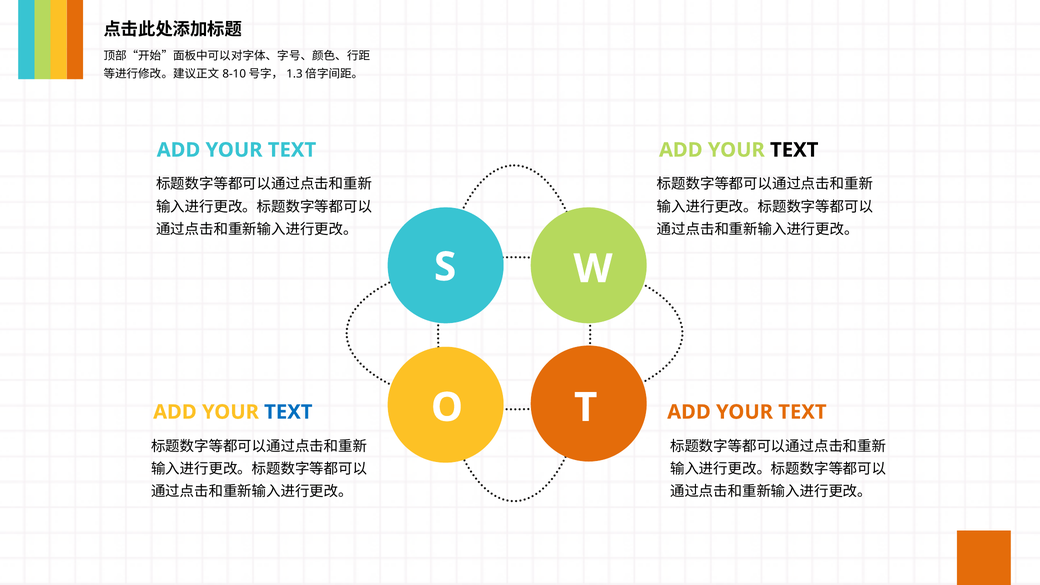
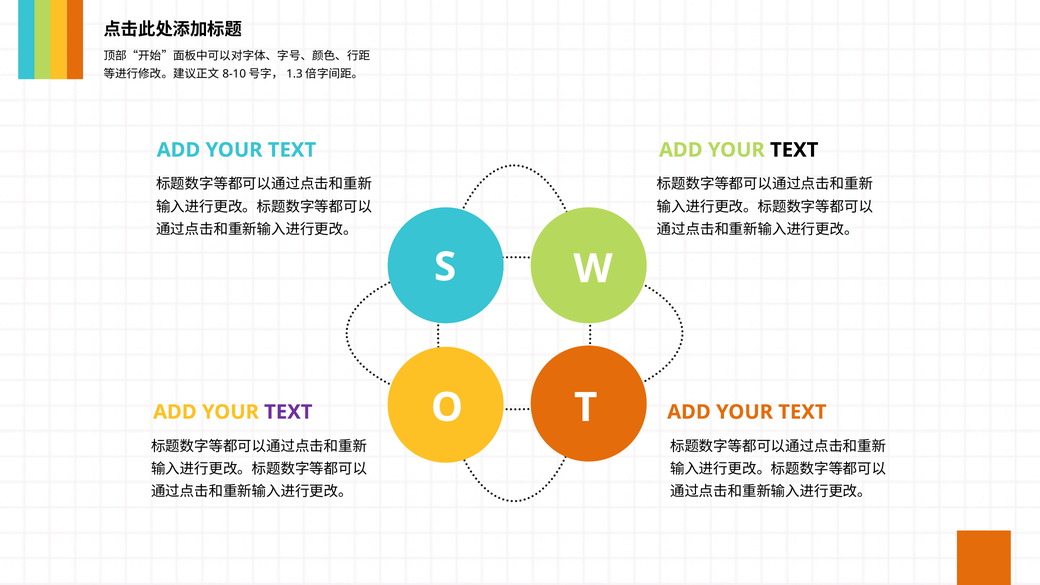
TEXT at (288, 412) colour: blue -> purple
